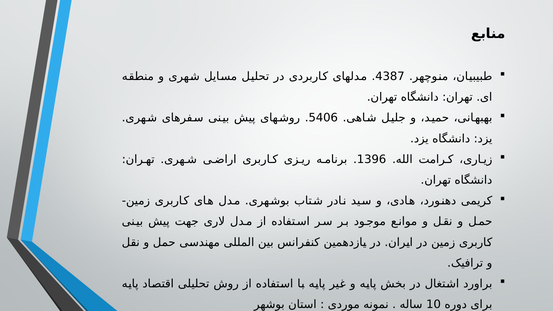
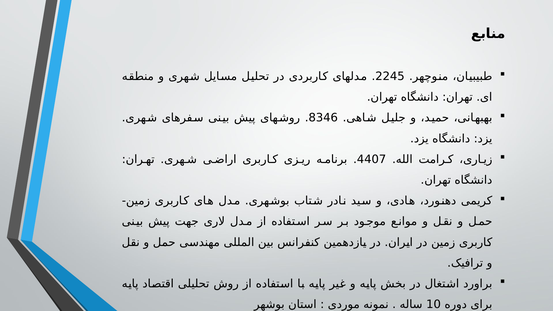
4387: 4387 -> 2245
5406: 5406 -> 8346
1396: 1396 -> 4407
